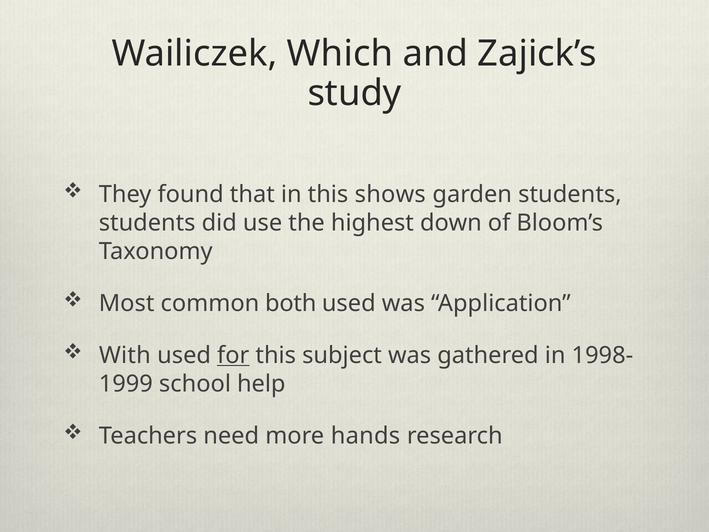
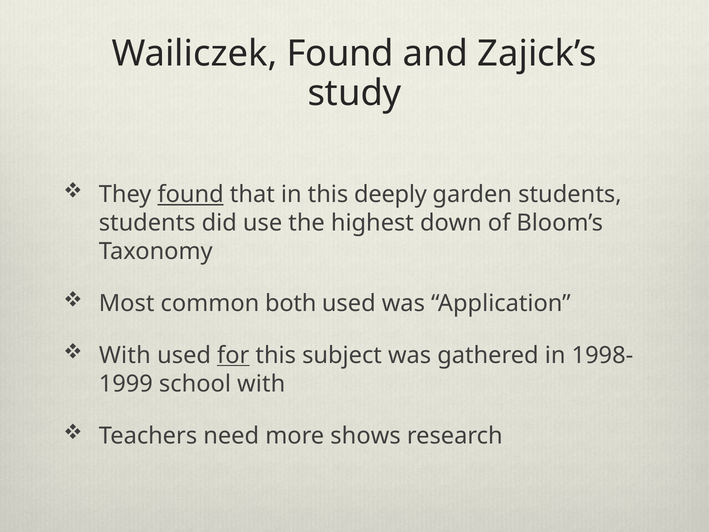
Wailiczek Which: Which -> Found
found at (191, 194) underline: none -> present
shows: shows -> deeply
school help: help -> with
hands: hands -> shows
